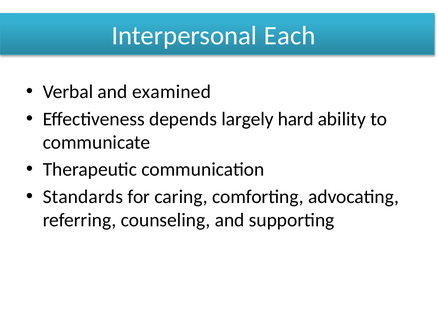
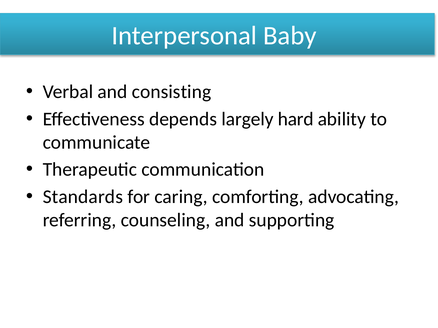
Each: Each -> Baby
examined: examined -> consisting
